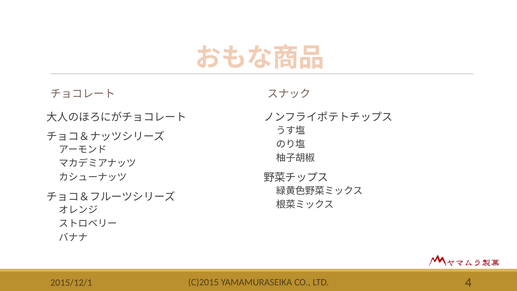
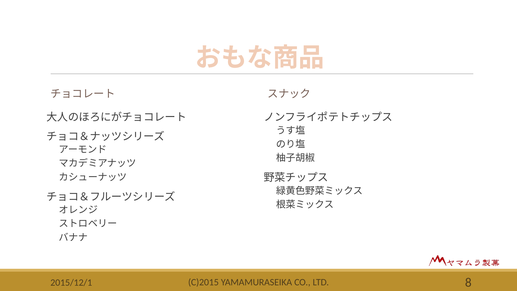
4: 4 -> 8
